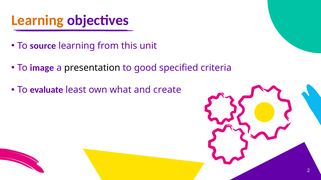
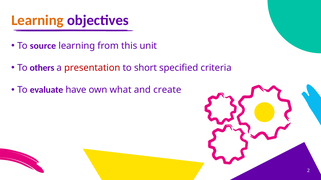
image: image -> others
presentation colour: black -> red
good: good -> short
least: least -> have
